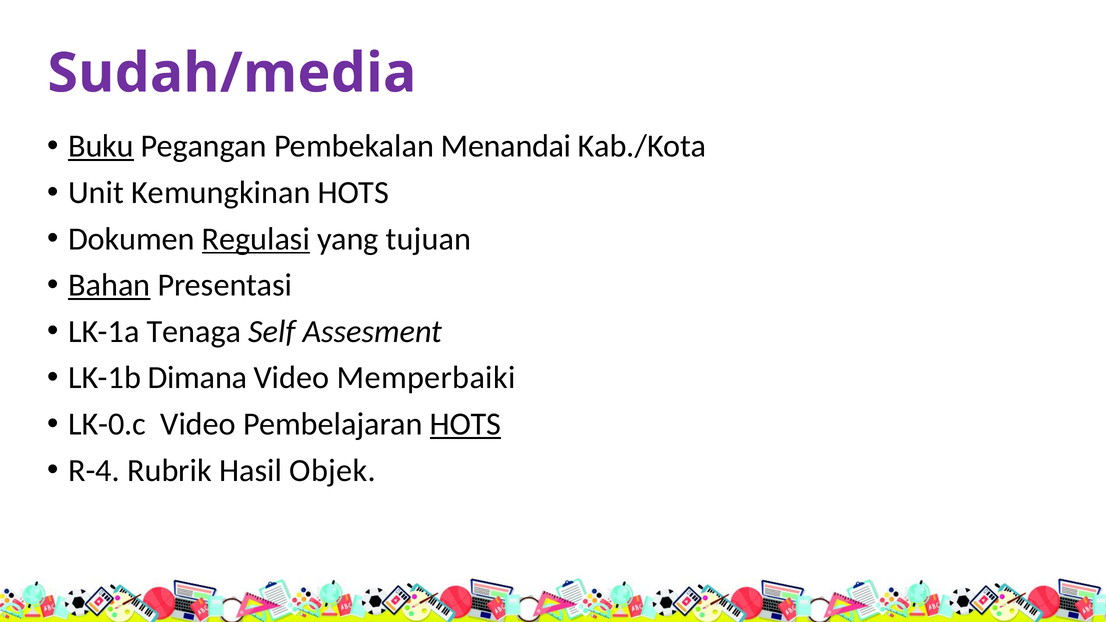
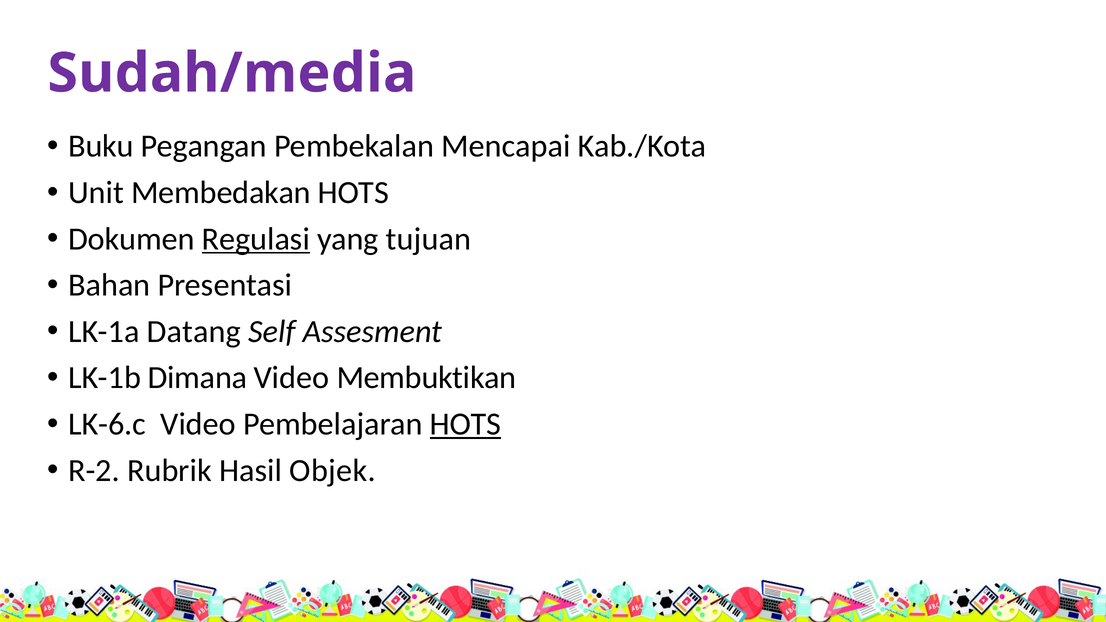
Buku underline: present -> none
Menandai: Menandai -> Mencapai
Kemungkinan: Kemungkinan -> Membedakan
Bahan underline: present -> none
Tenaga: Tenaga -> Datang
Memperbaiki: Memperbaiki -> Membuktikan
LK-0.c: LK-0.c -> LK-6.c
R-4: R-4 -> R-2
